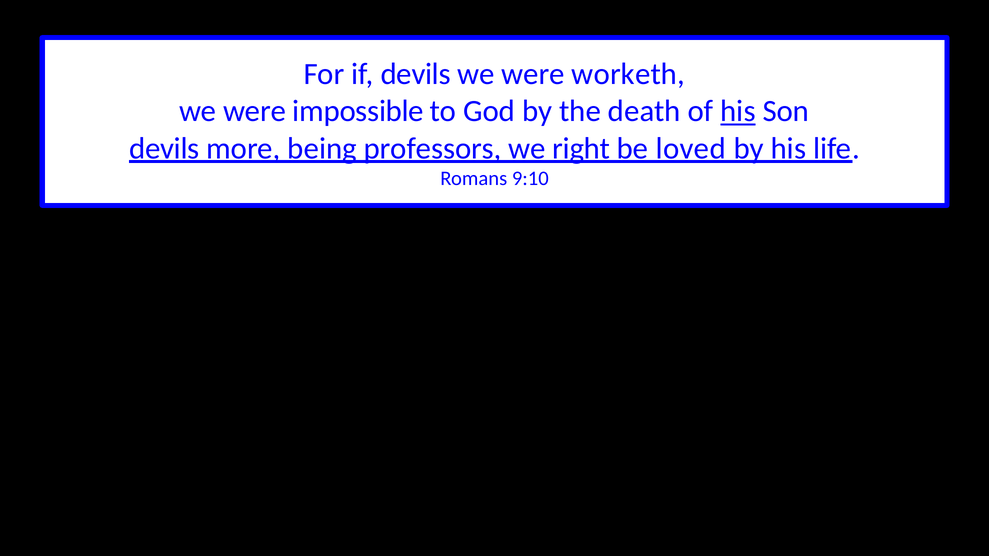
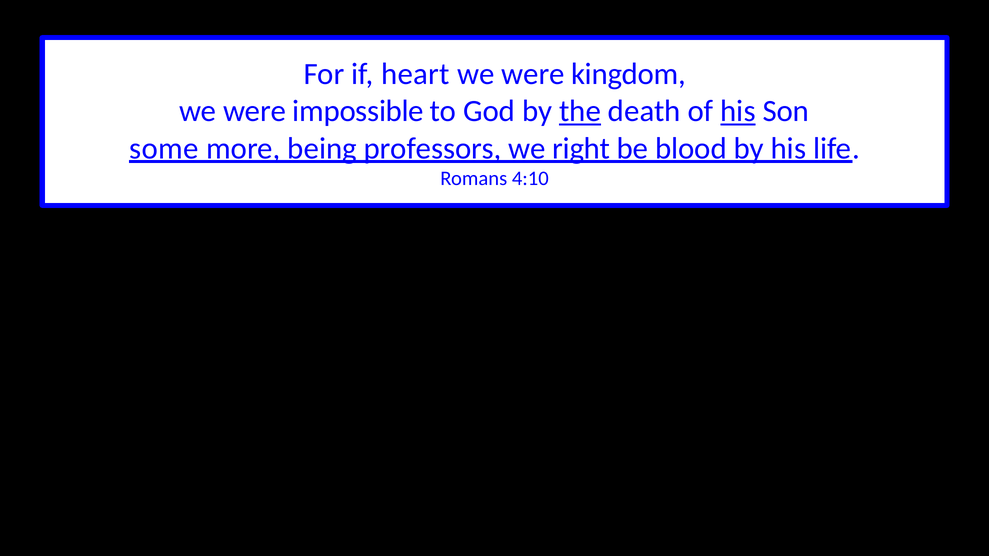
if devils: devils -> heart
worketh: worketh -> kingdom
the underline: none -> present
devils at (164, 148): devils -> some
loved: loved -> blood
9:10: 9:10 -> 4:10
